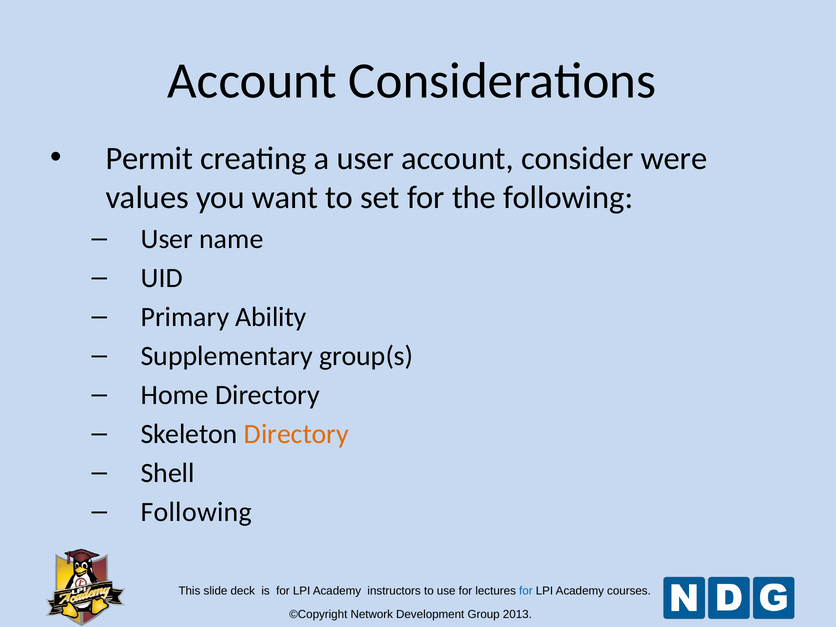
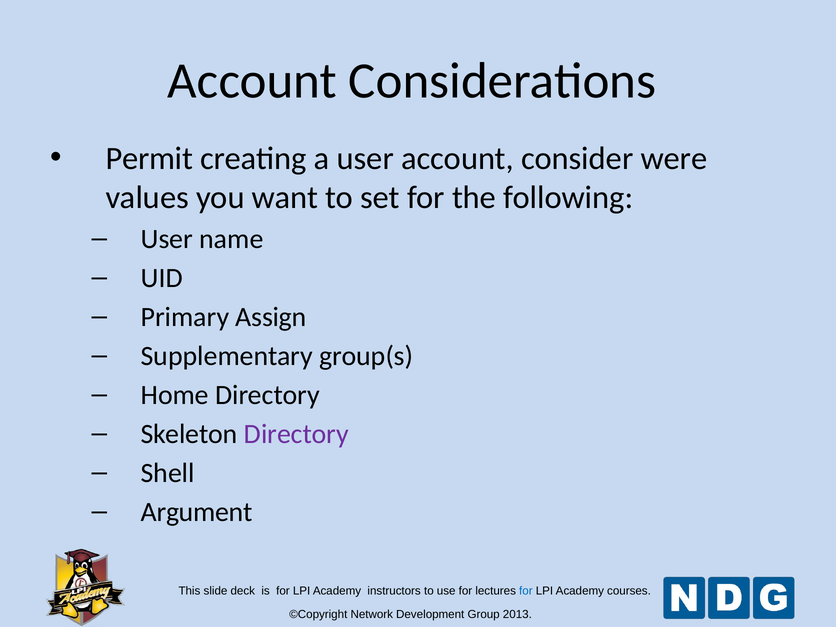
Ability: Ability -> Assign
Directory at (296, 434) colour: orange -> purple
Following at (196, 512): Following -> Argument
